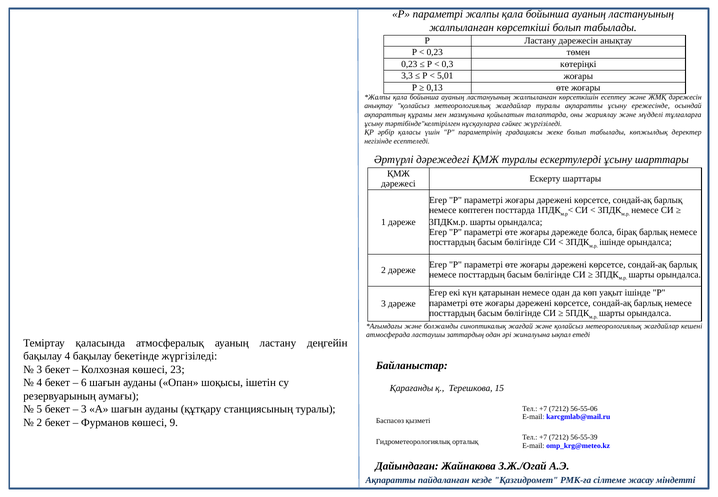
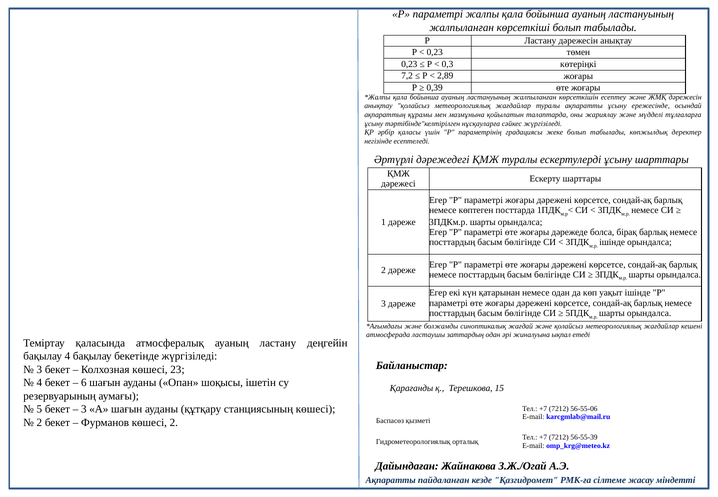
3,3: 3,3 -> 7,2
5,01: 5,01 -> 2,89
0,13: 0,13 -> 0,39
станциясының туралы: туралы -> көшесі
көшесі 9: 9 -> 2
